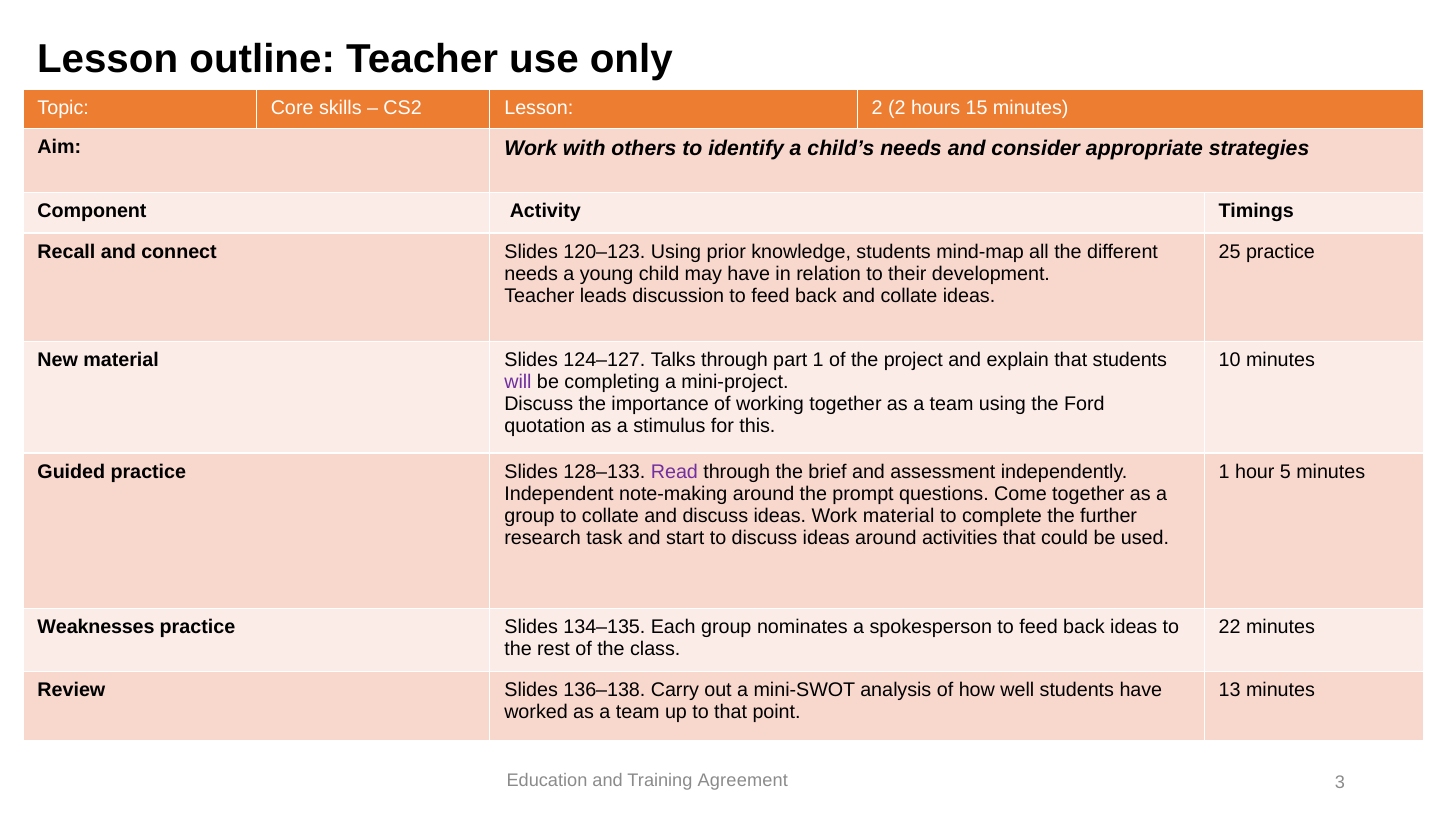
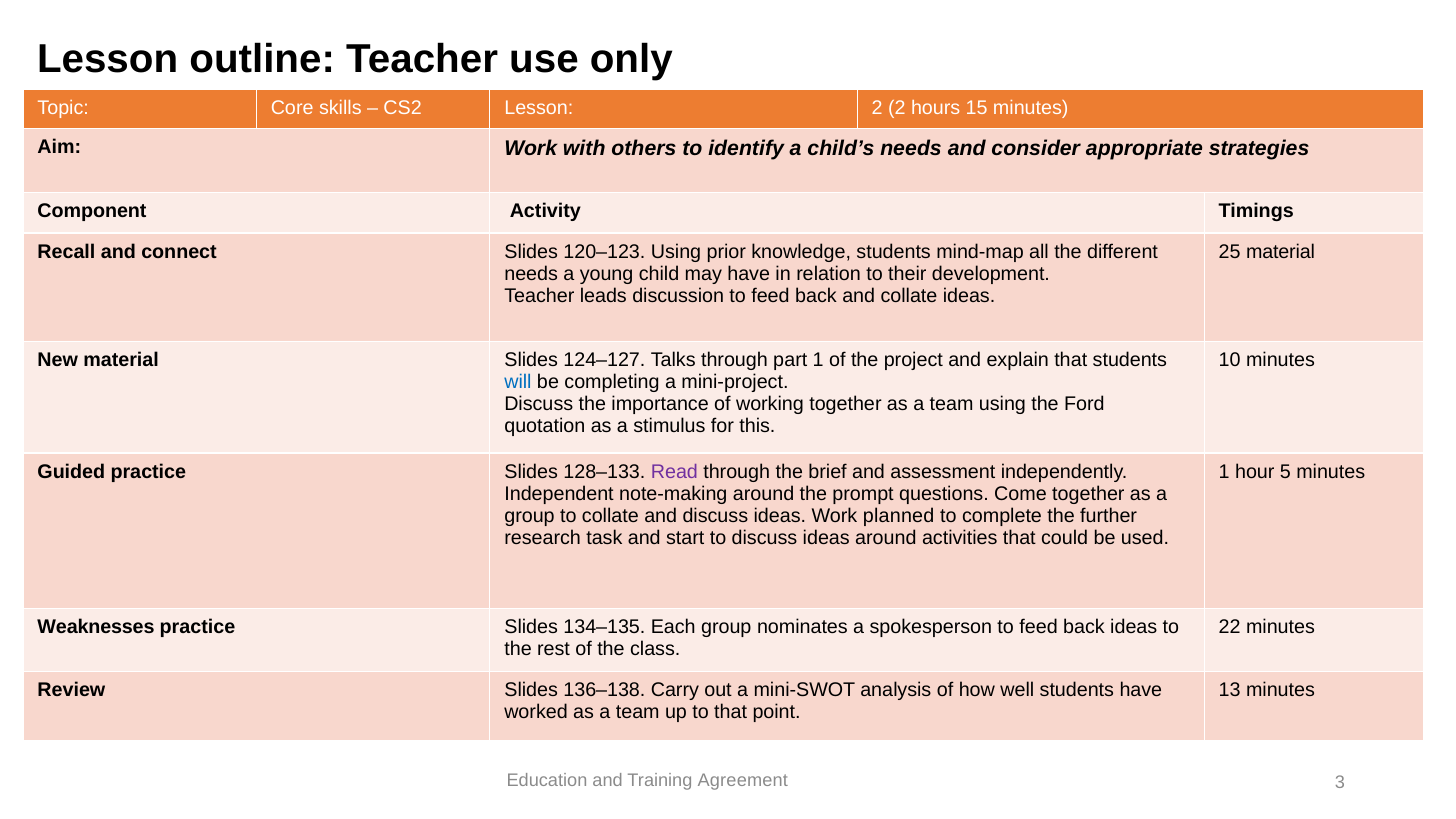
25 practice: practice -> material
will colour: purple -> blue
Work material: material -> planned
